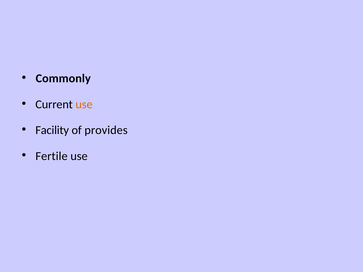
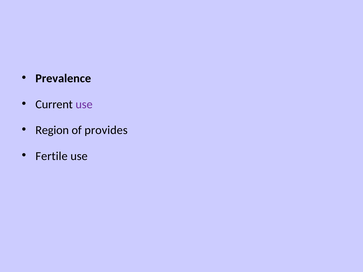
Commonly: Commonly -> Prevalence
use at (84, 104) colour: orange -> purple
Facility: Facility -> Region
